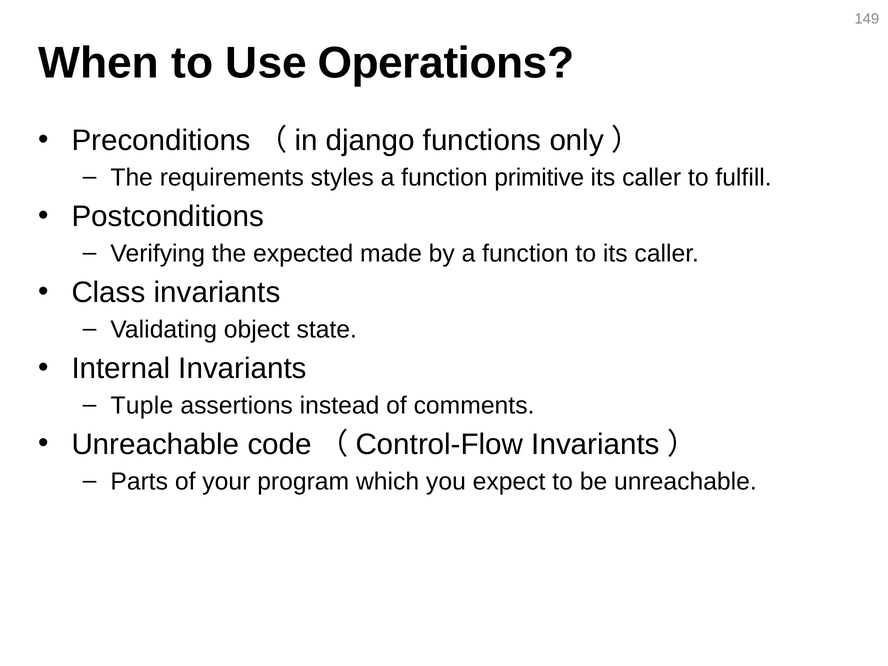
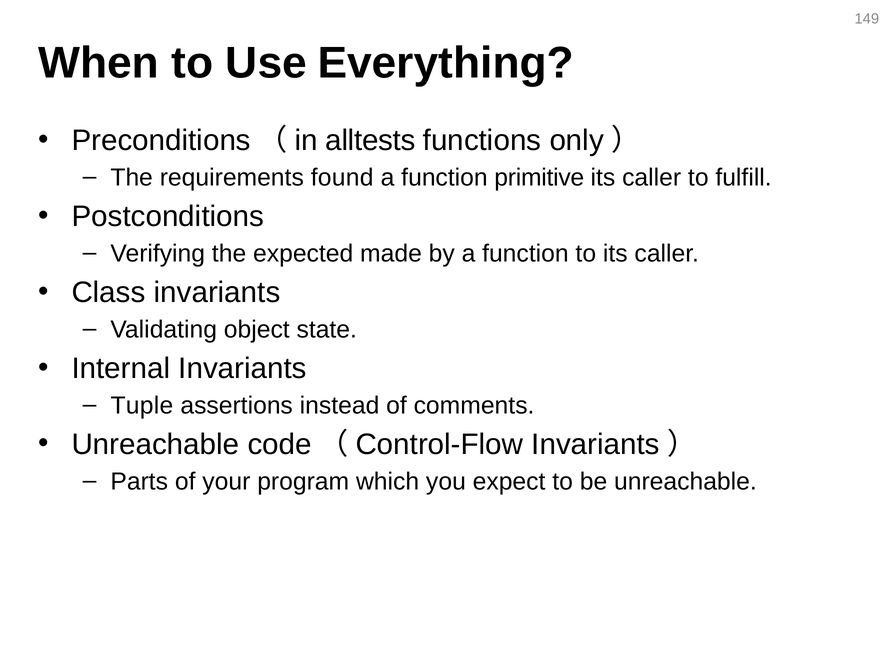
Operations: Operations -> Everything
django: django -> alltests
styles: styles -> found
